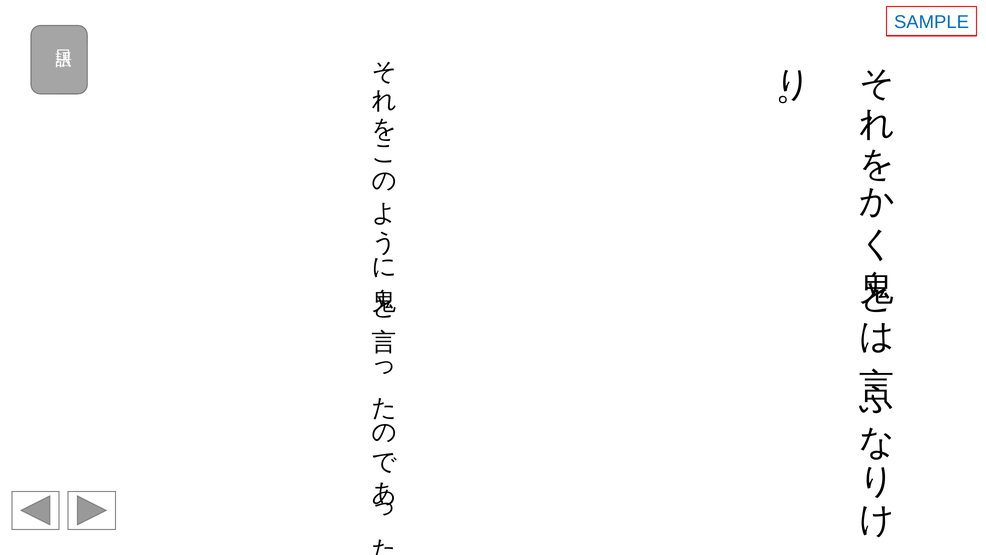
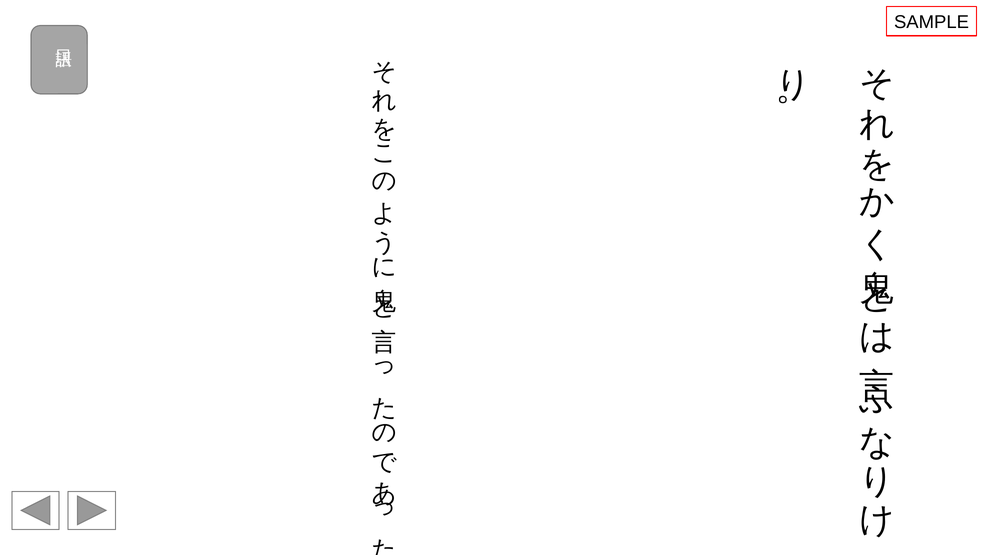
SAMPLE colour: blue -> black
